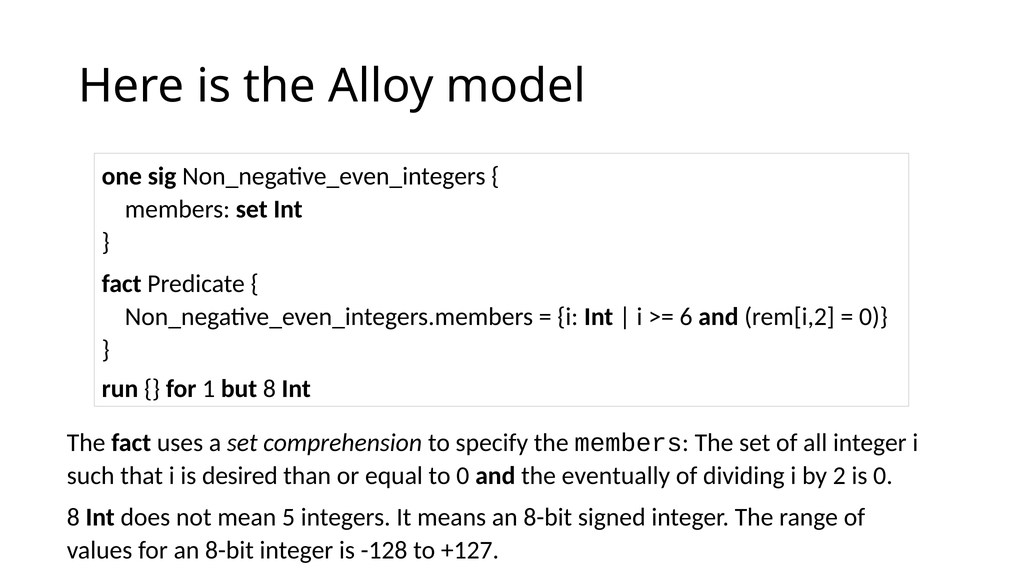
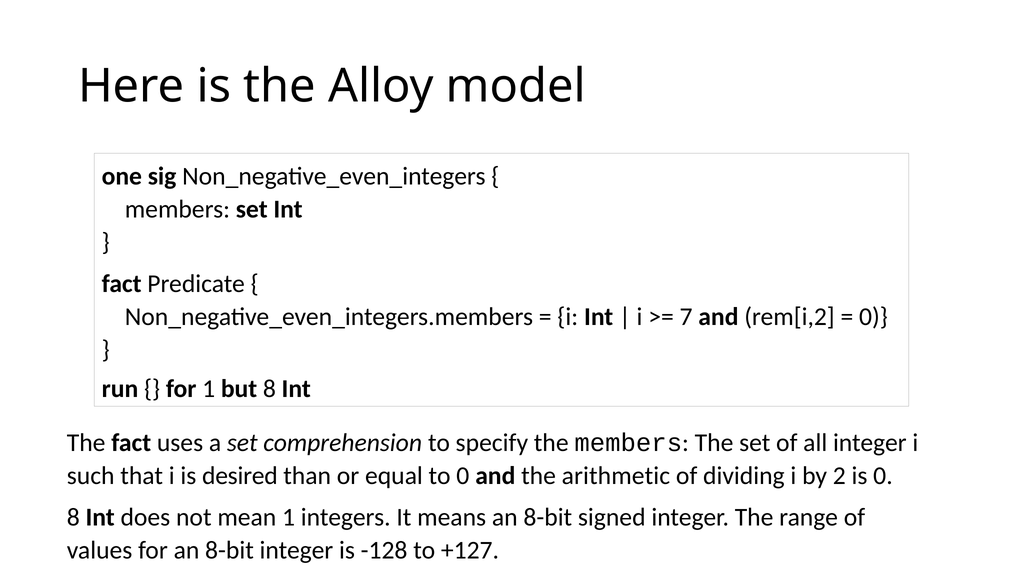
6: 6 -> 7
eventually: eventually -> arithmetic
mean 5: 5 -> 1
